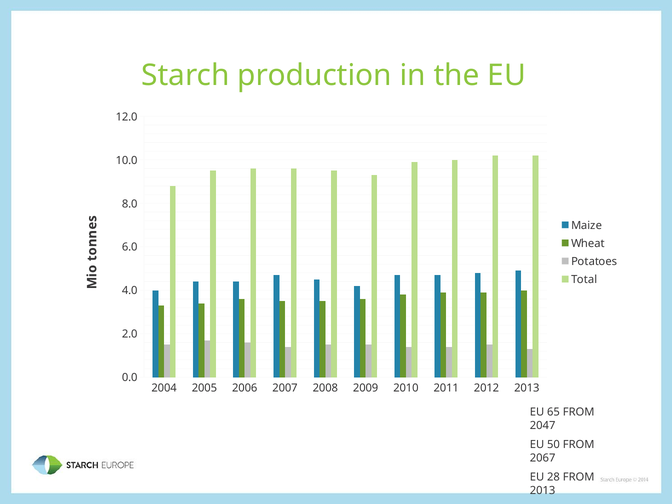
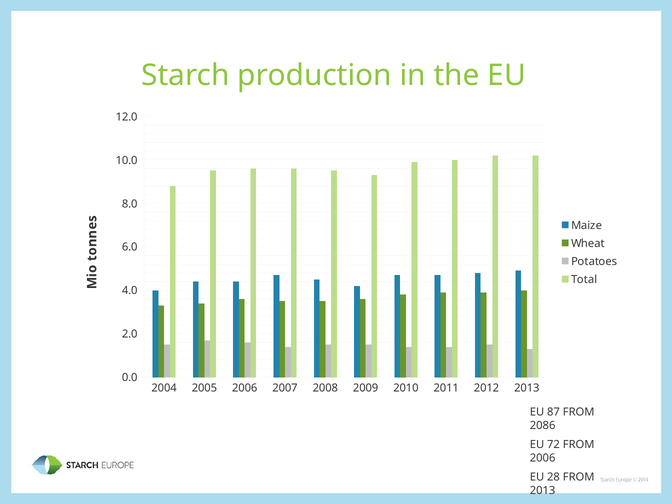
65: 65 -> 87
2047: 2047 -> 2086
50: 50 -> 72
2067 at (543, 458): 2067 -> 2006
